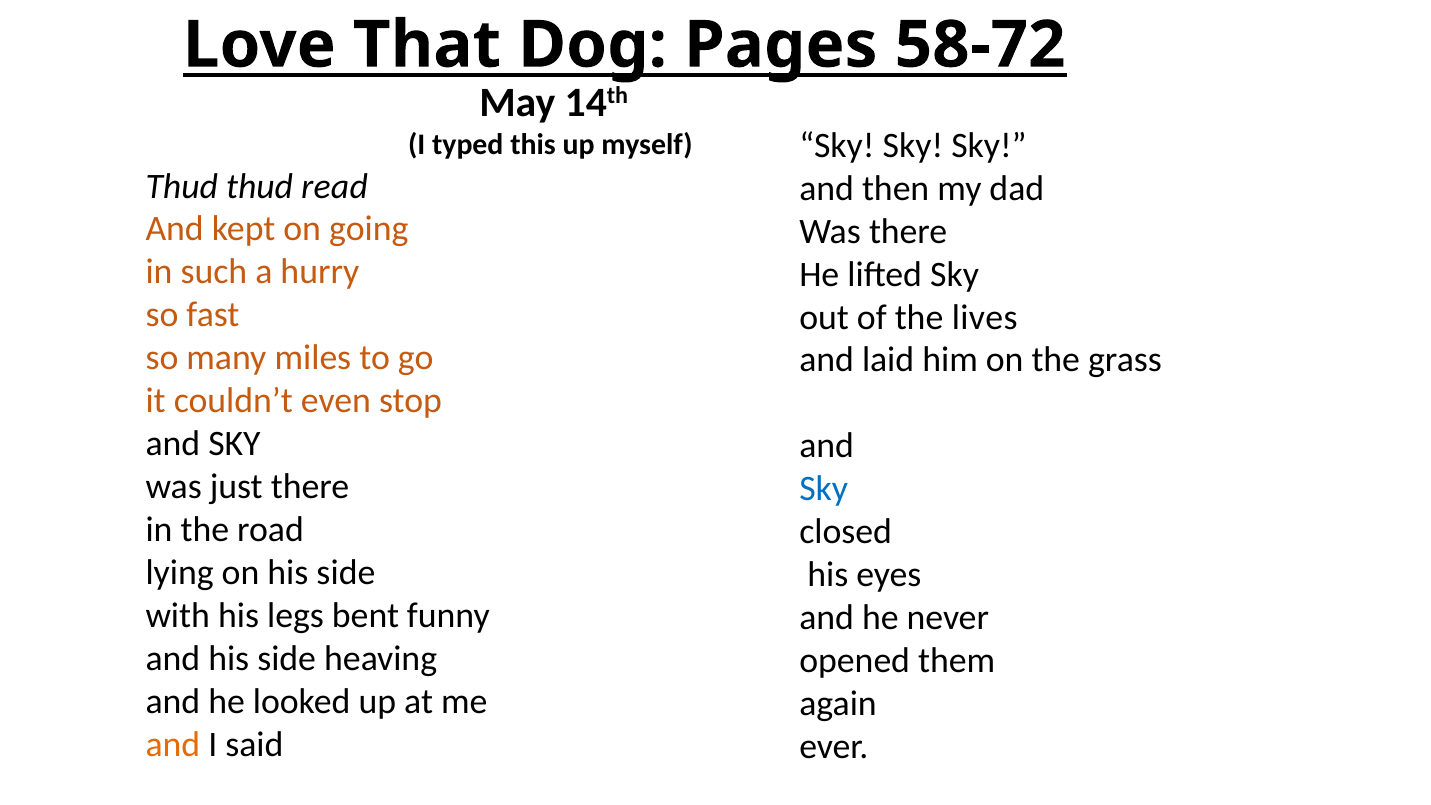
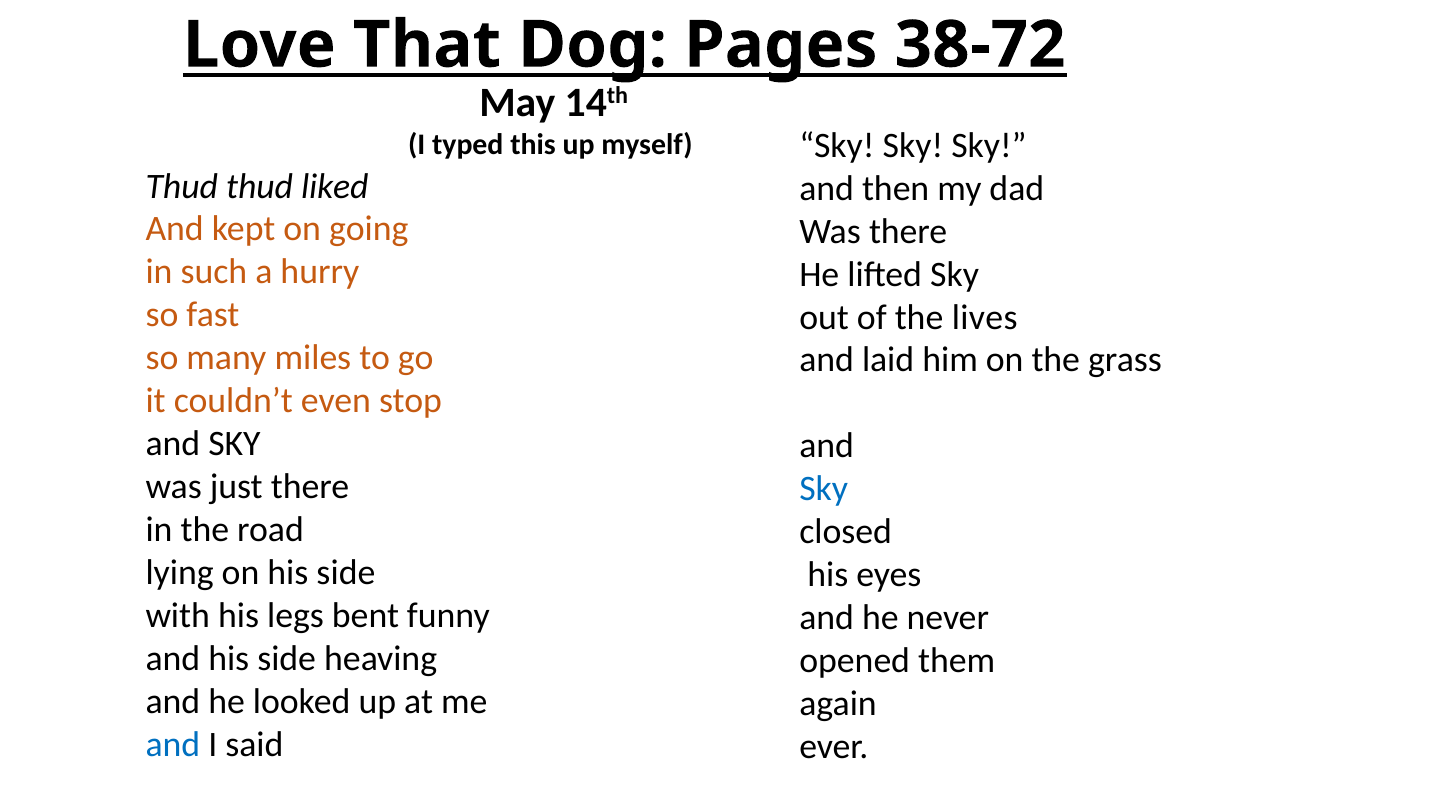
58-72: 58-72 -> 38-72
read: read -> liked
and at (173, 744) colour: orange -> blue
